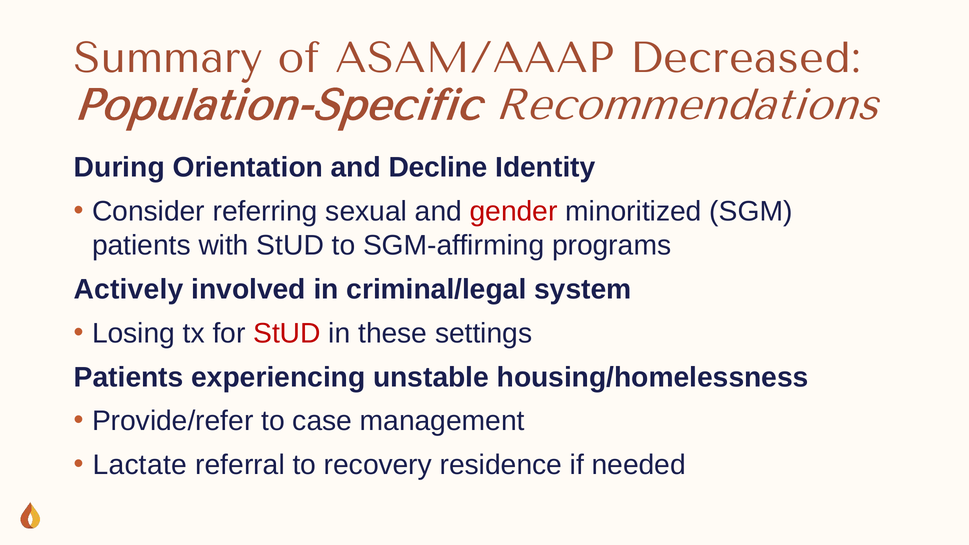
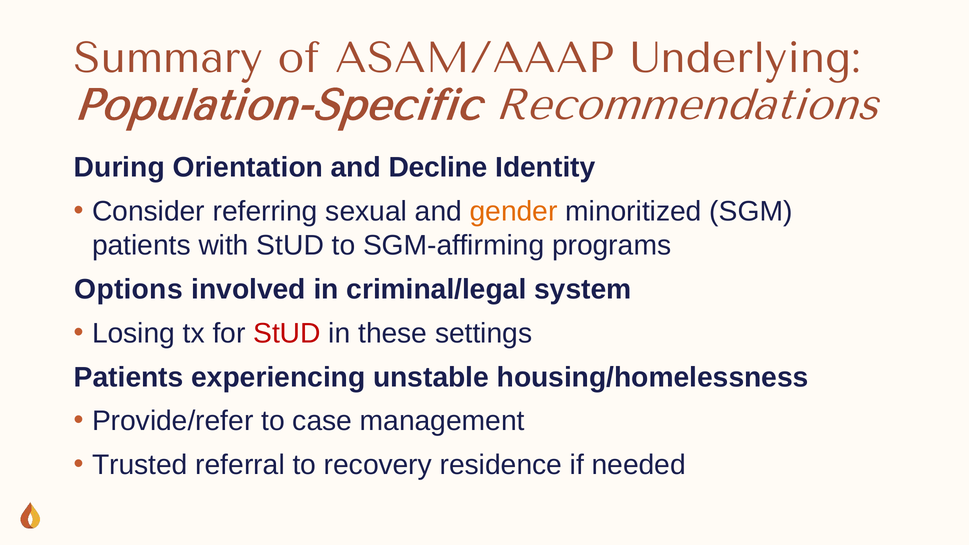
Decreased: Decreased -> Underlying
gender colour: red -> orange
Actively: Actively -> Options
Lactate: Lactate -> Trusted
